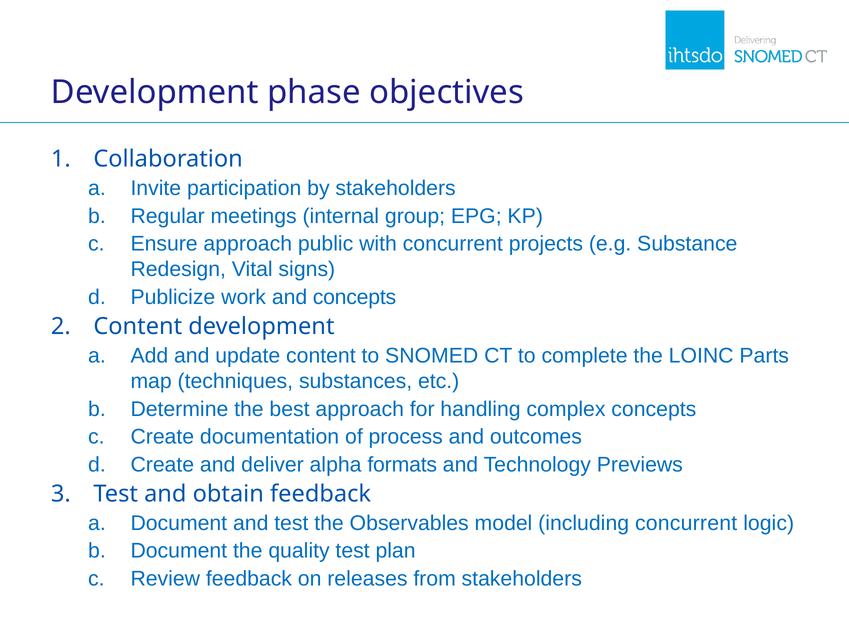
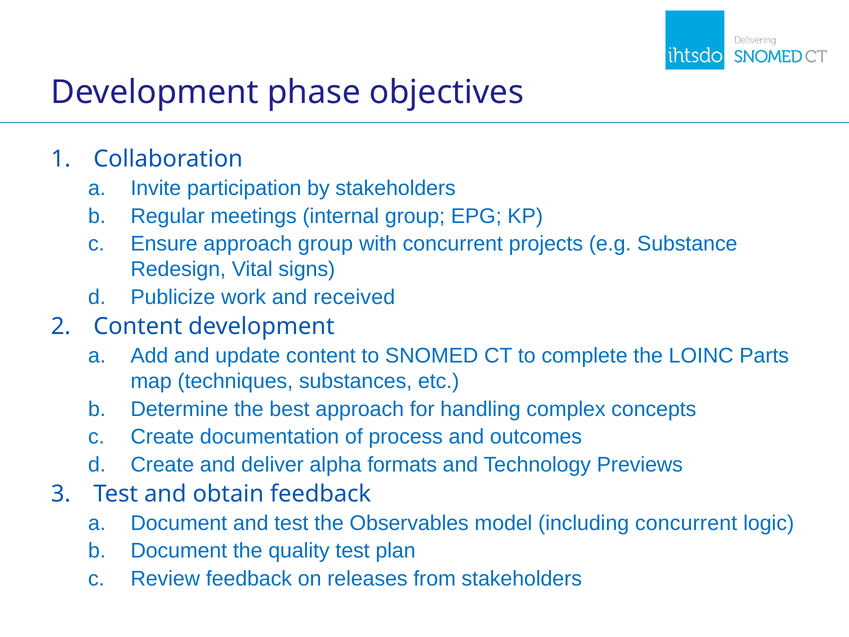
approach public: public -> group
and concepts: concepts -> received
